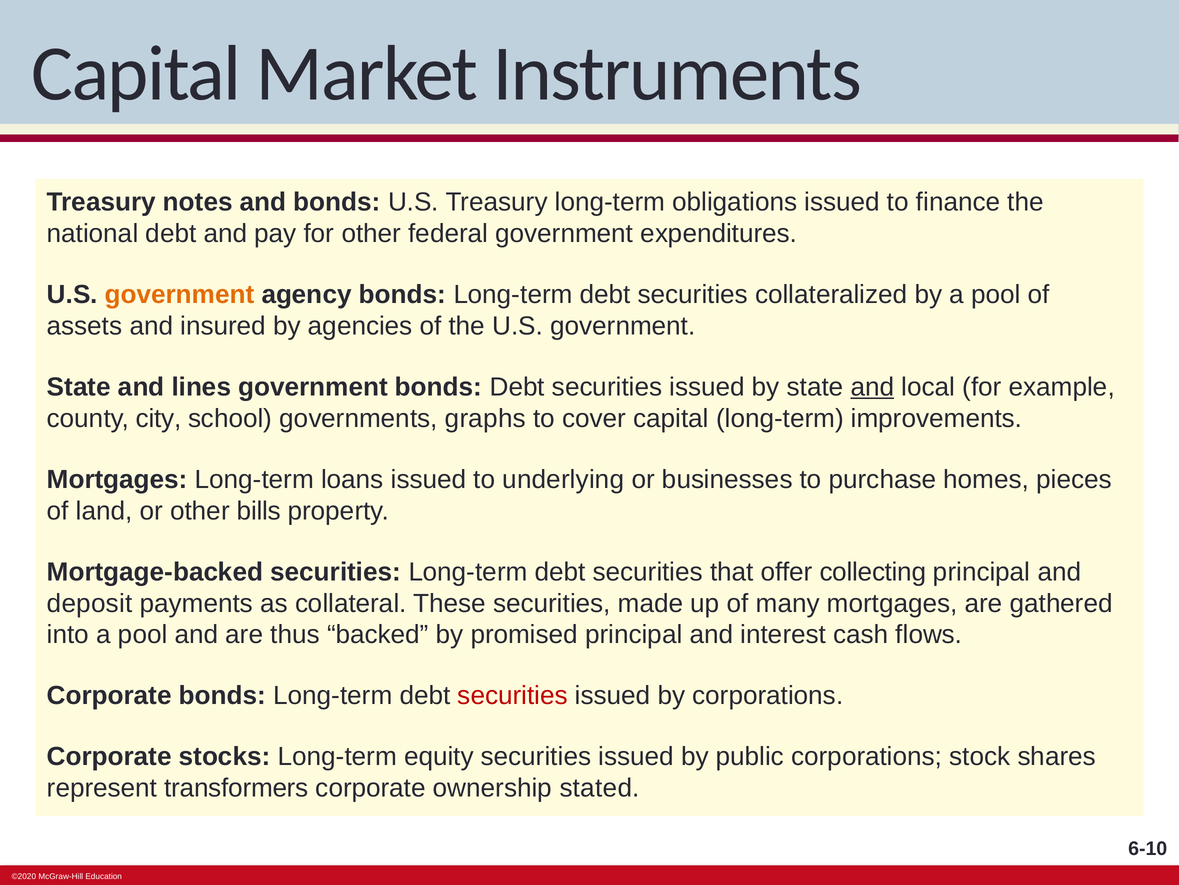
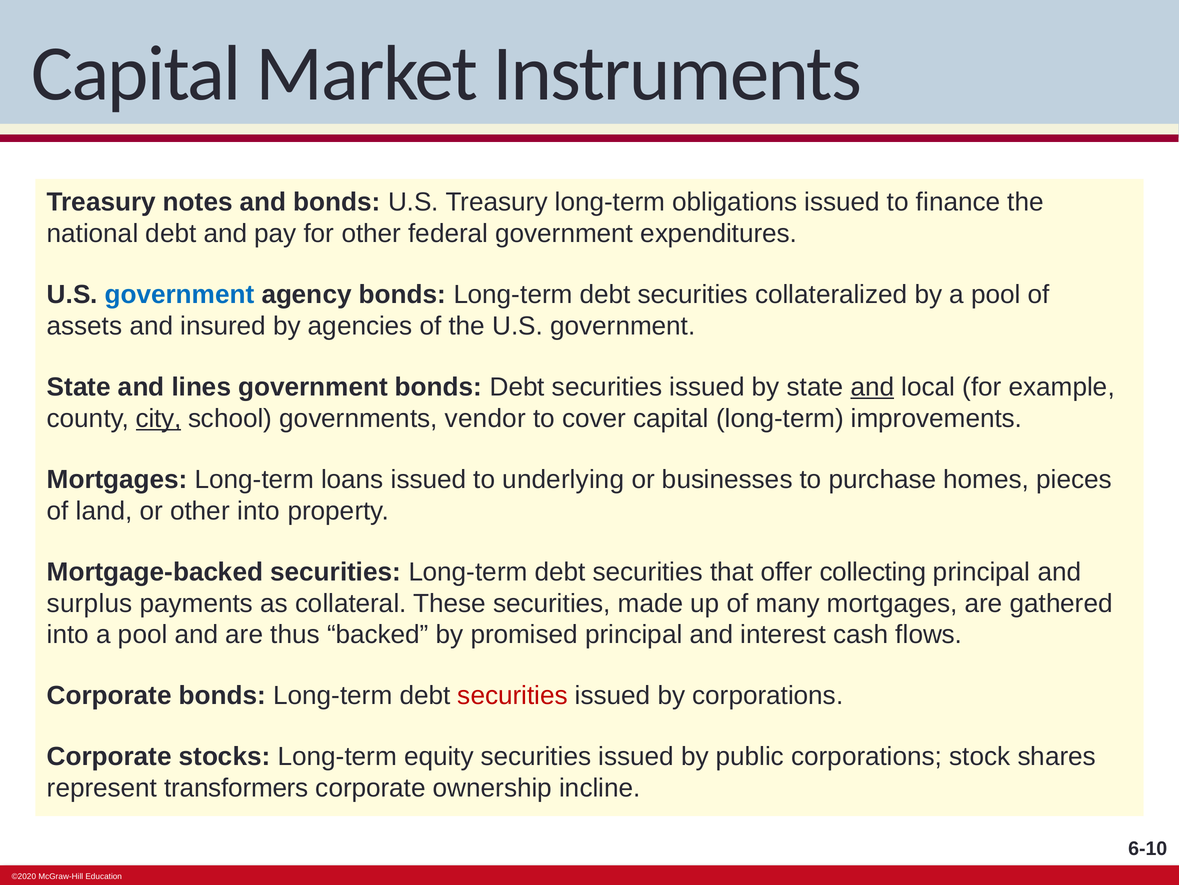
government at (180, 294) colour: orange -> blue
city underline: none -> present
graphs: graphs -> vendor
other bills: bills -> into
deposit: deposit -> surplus
stated: stated -> incline
